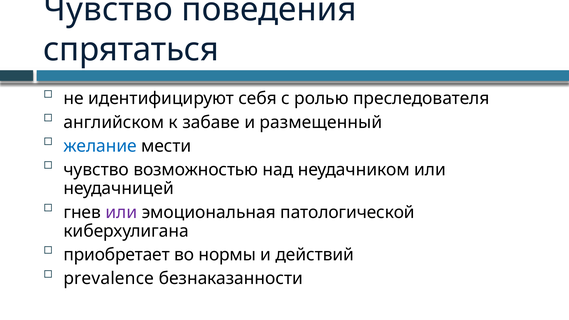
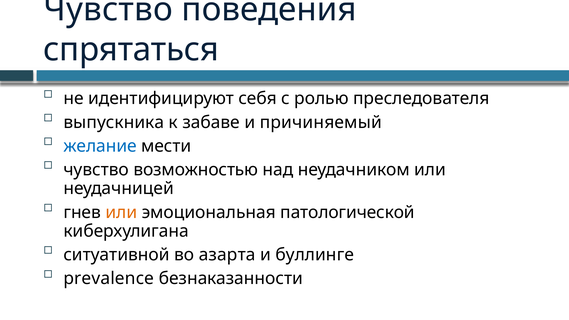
английском: английском -> выпускника
размещенный: размещенный -> причиняемый
или at (121, 212) colour: purple -> orange
приобретает: приобретает -> ситуативной
нормы: нормы -> азарта
действий: действий -> буллинге
